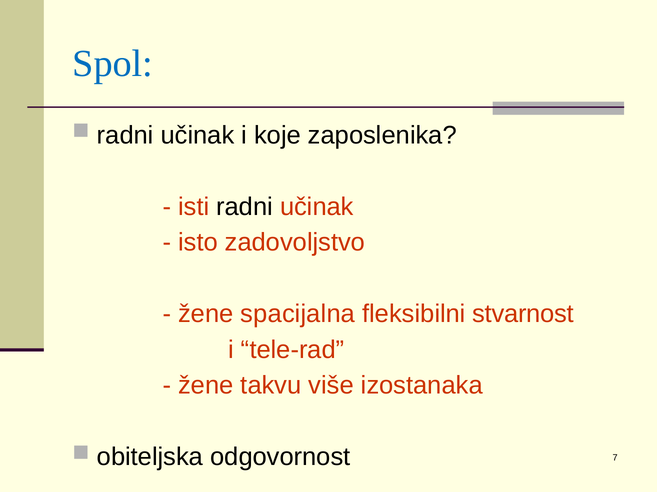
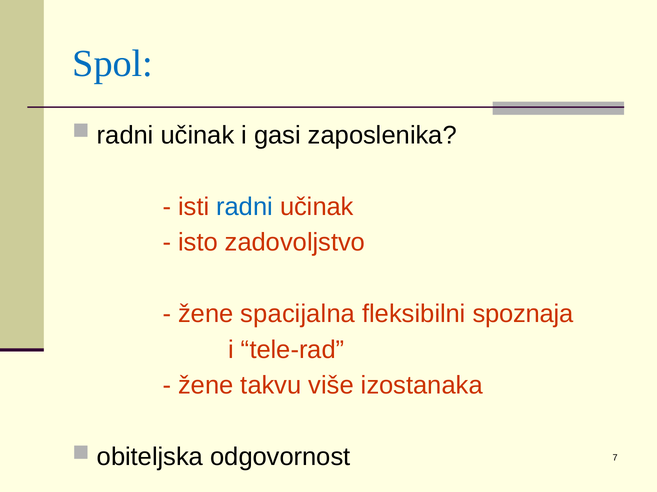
koje: koje -> gasi
radni at (245, 207) colour: black -> blue
stvarnost: stvarnost -> spoznaja
